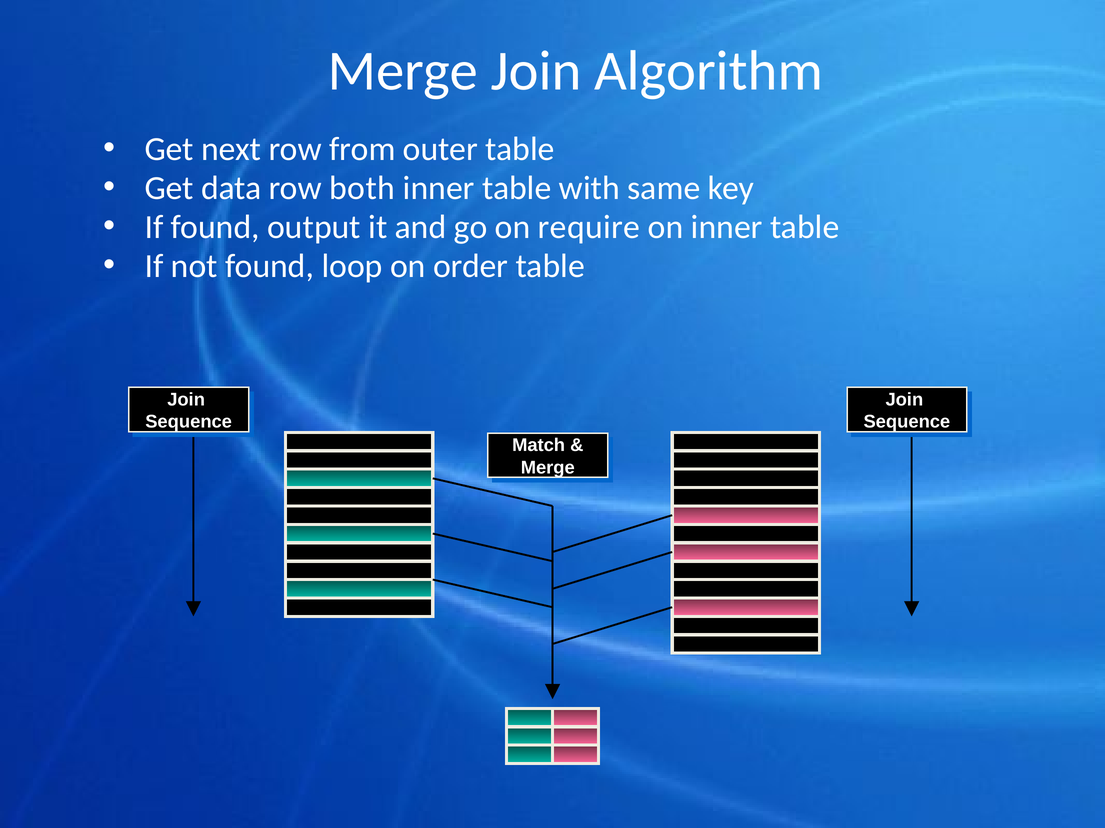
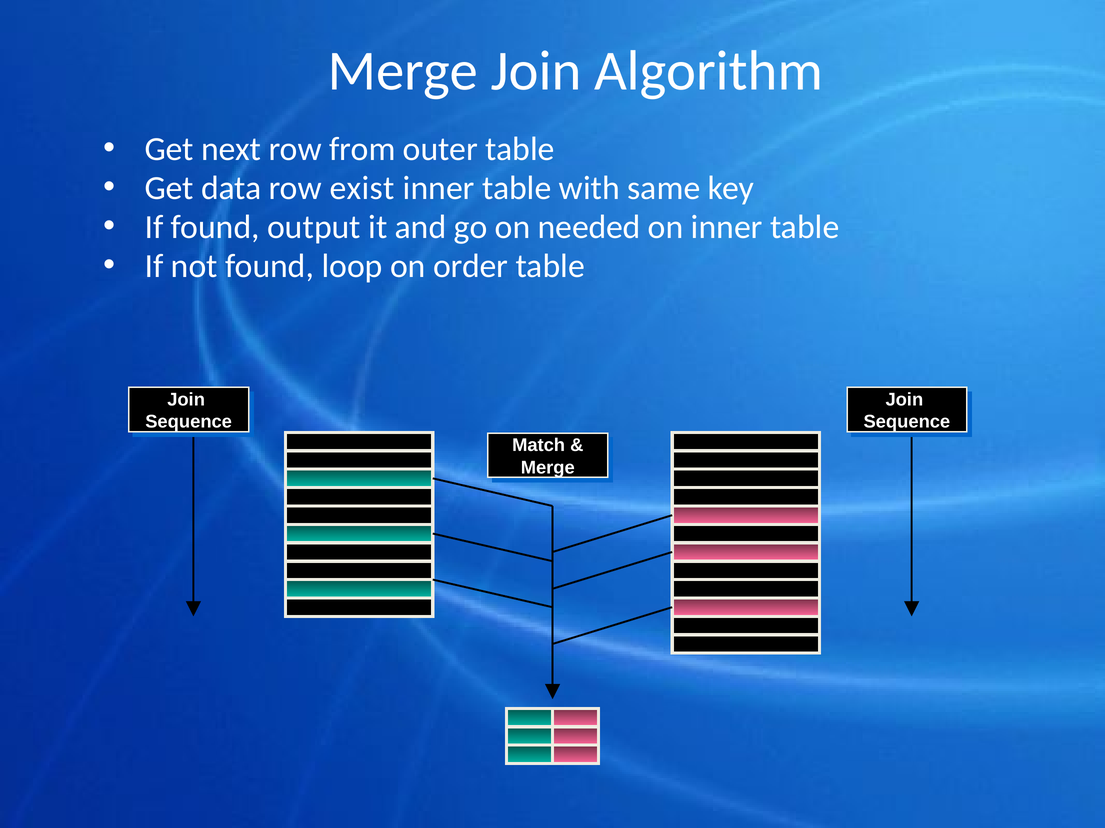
both: both -> exist
require: require -> needed
